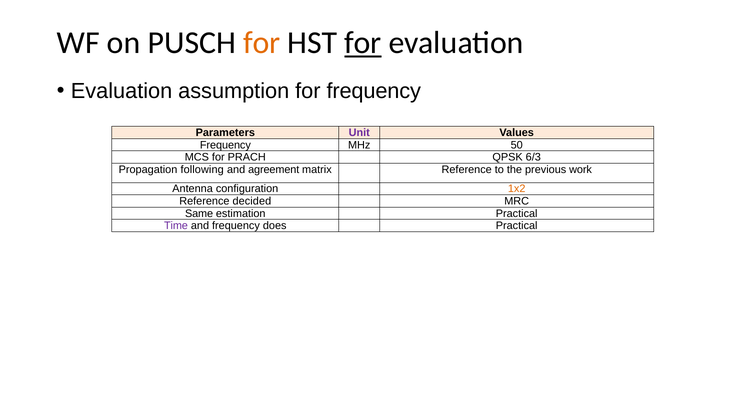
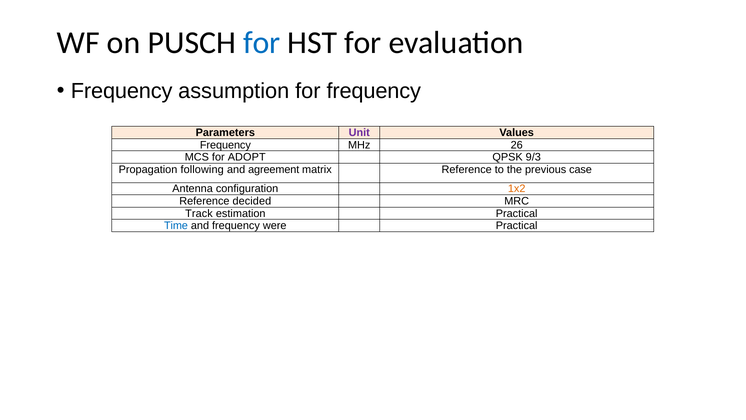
for at (262, 43) colour: orange -> blue
for at (363, 43) underline: present -> none
Evaluation at (122, 91): Evaluation -> Frequency
50: 50 -> 26
PRACH: PRACH -> ADOPT
6/3: 6/3 -> 9/3
work: work -> case
Same: Same -> Track
Time colour: purple -> blue
does: does -> were
